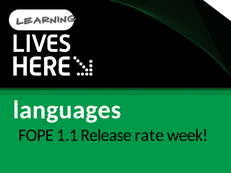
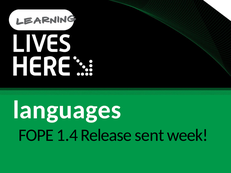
1.1: 1.1 -> 1.4
rate: rate -> sent
